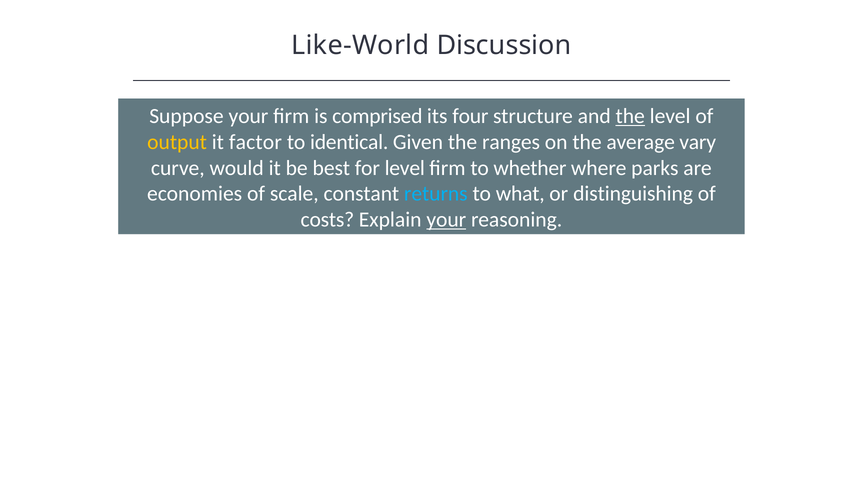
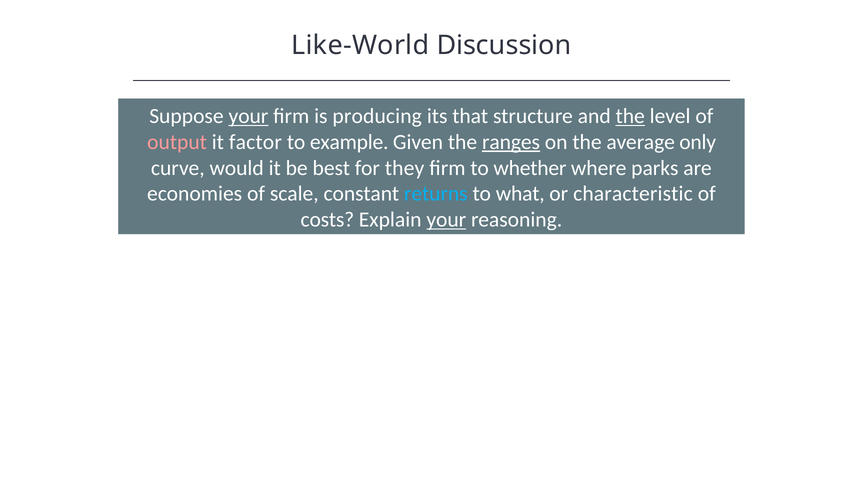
your at (248, 116) underline: none -> present
comprised: comprised -> producing
four: four -> that
output colour: yellow -> pink
identical: identical -> example
ranges underline: none -> present
vary: vary -> only
for level: level -> they
distinguishing: distinguishing -> characteristic
